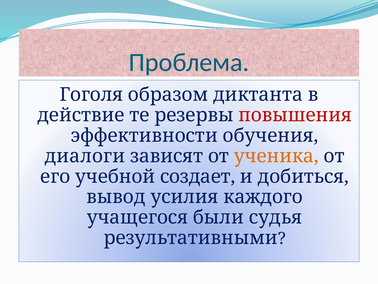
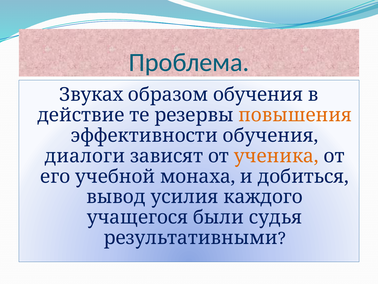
Гоголя: Гоголя -> Звуках
образом диктанта: диктанта -> обучения
повышения colour: red -> orange
создает: создает -> монаха
